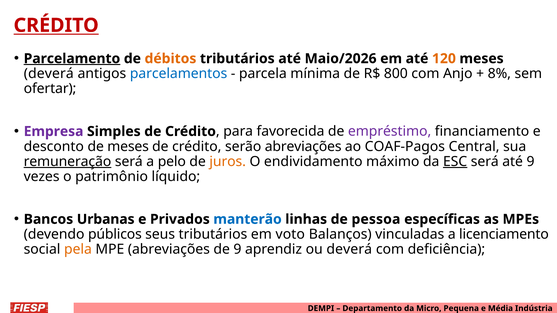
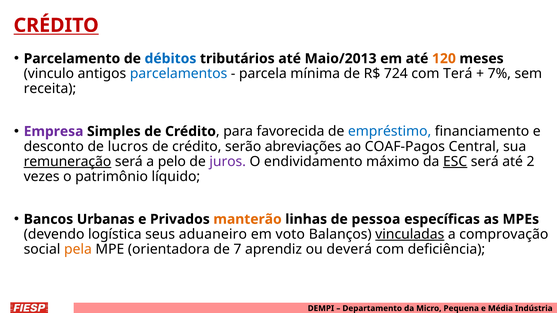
Parcelamento underline: present -> none
débitos colour: orange -> blue
Maio/2026: Maio/2026 -> Maio/2013
deverá at (49, 74): deverá -> vinculo
800: 800 -> 724
Anjo: Anjo -> Terá
8%: 8% -> 7%
ofertar: ofertar -> receita
empréstimo colour: purple -> blue
de meses: meses -> lucros
juros colour: orange -> purple
até 9: 9 -> 2
manterão colour: blue -> orange
públicos: públicos -> logística
seus tributários: tributários -> aduaneiro
vinculadas underline: none -> present
licenciamento: licenciamento -> comprovação
MPE abreviações: abreviações -> orientadora
de 9: 9 -> 7
